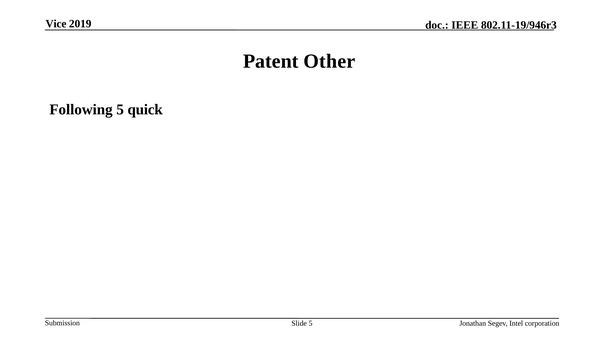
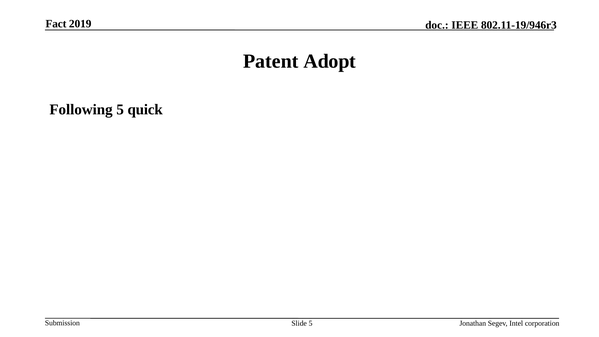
Vice: Vice -> Fact
Other: Other -> Adopt
